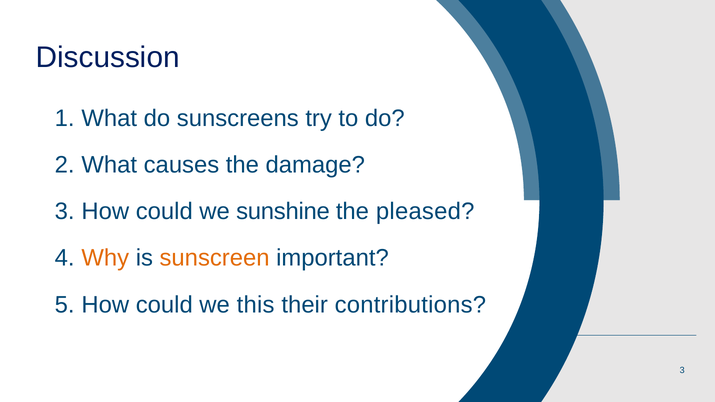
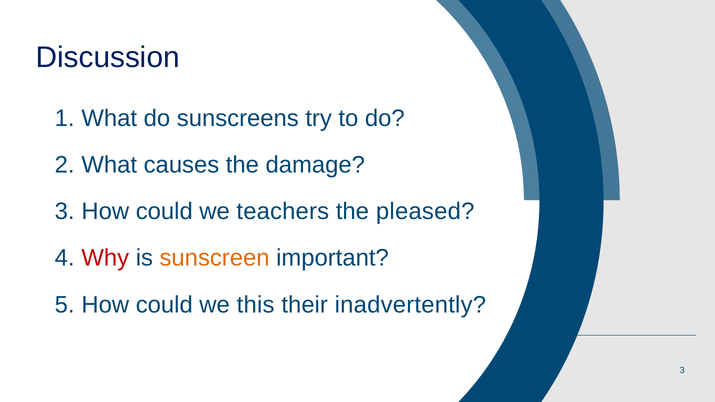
sunshine: sunshine -> teachers
Why colour: orange -> red
contributions: contributions -> inadvertently
